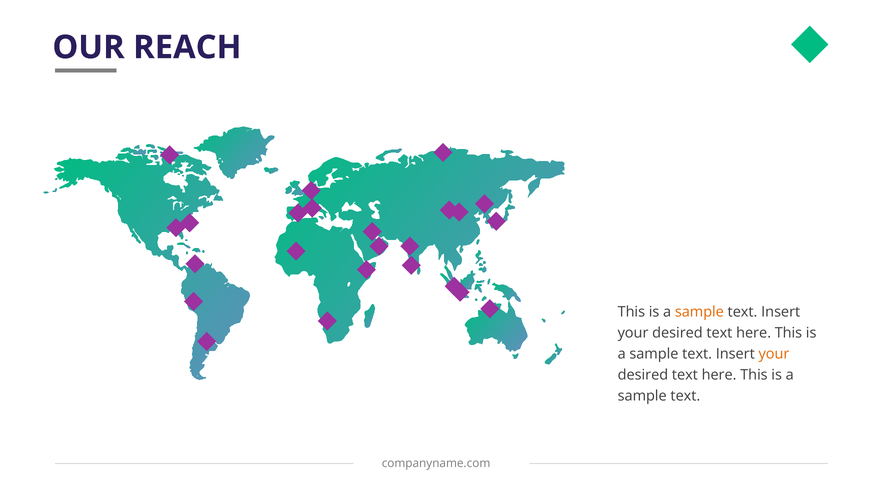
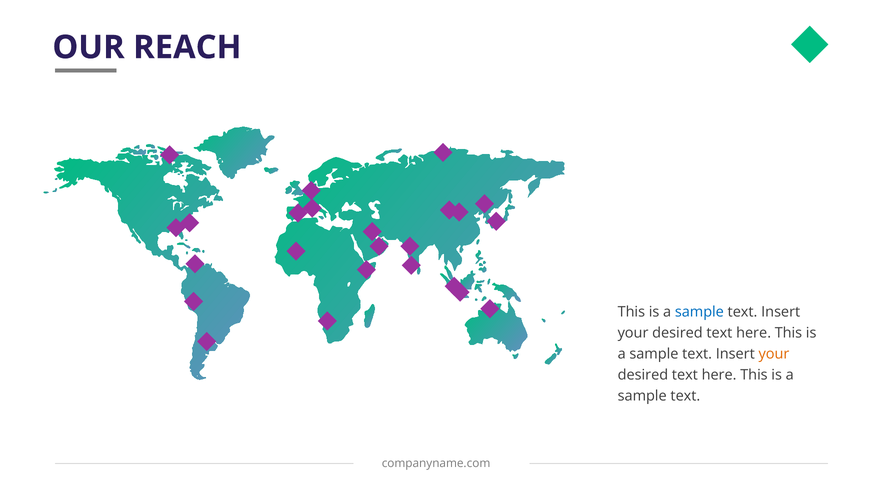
sample at (699, 312) colour: orange -> blue
